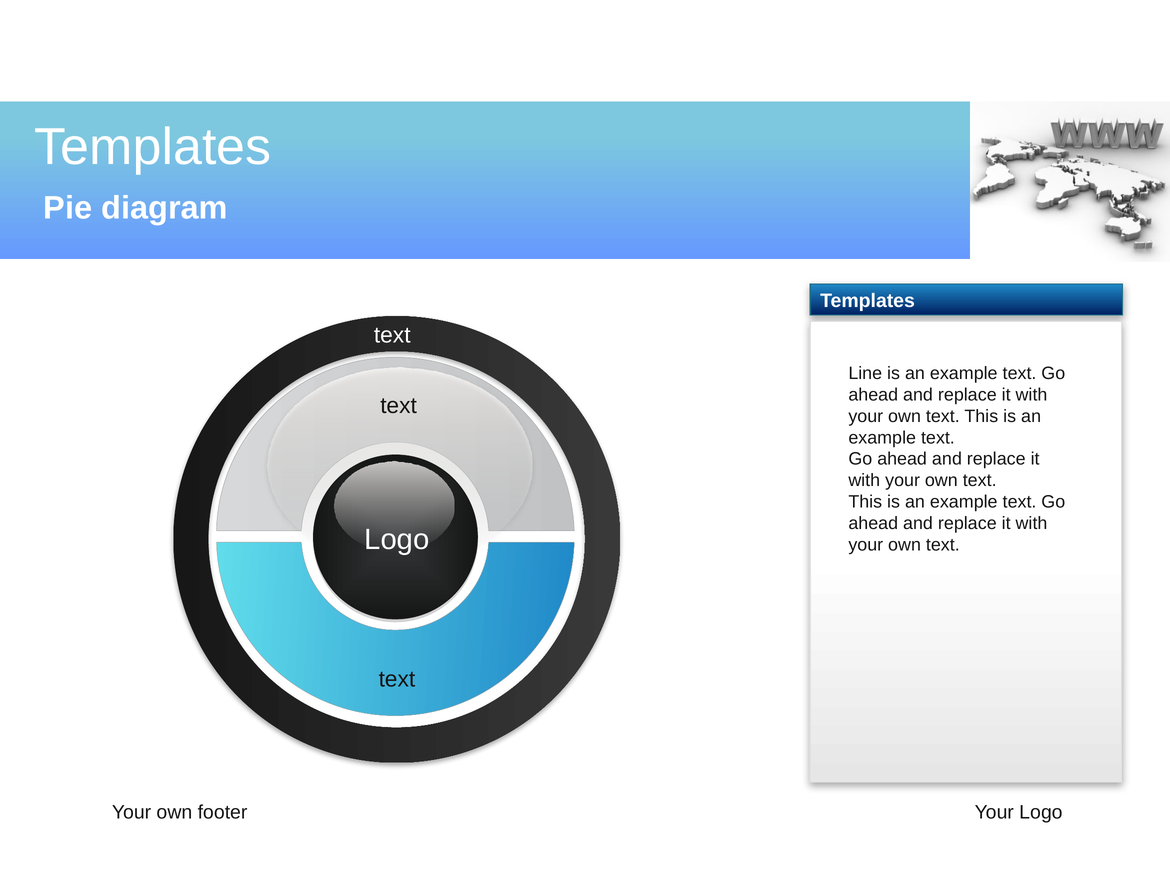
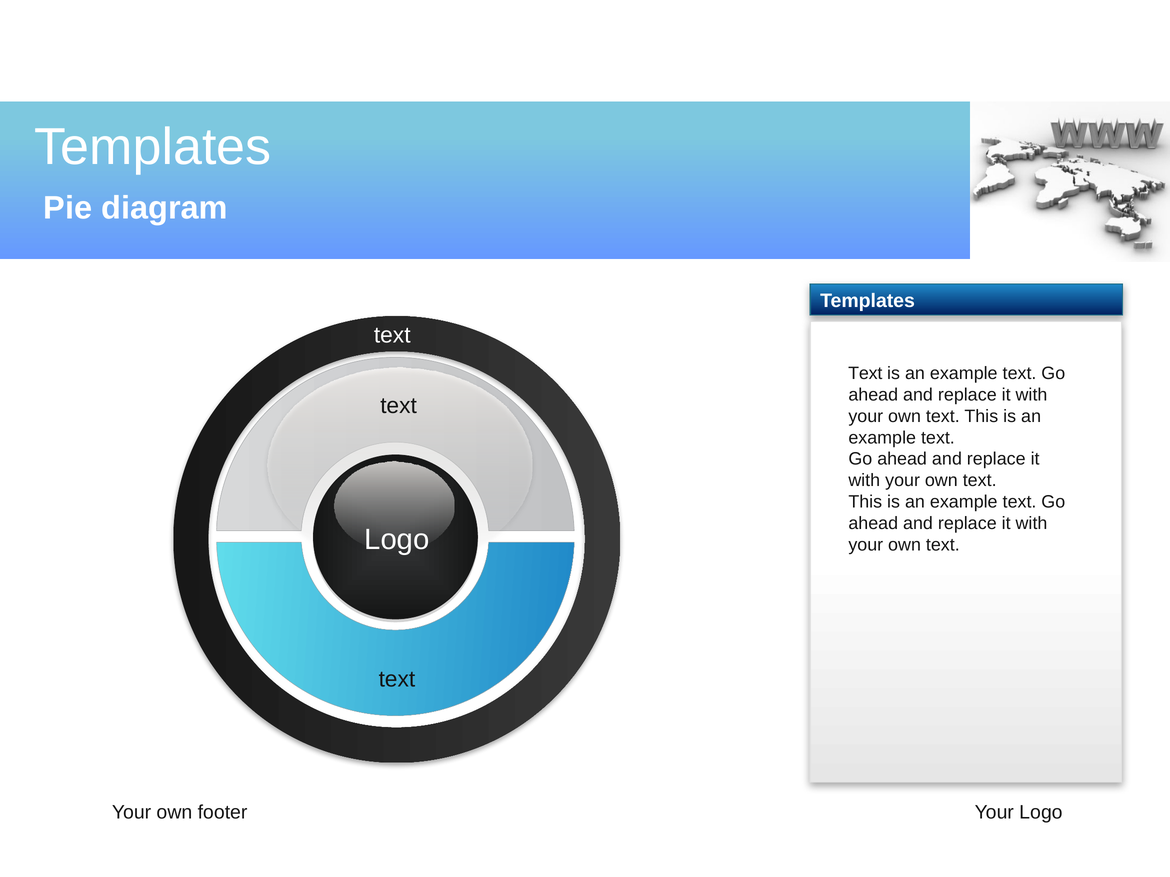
Line at (865, 373): Line -> Text
